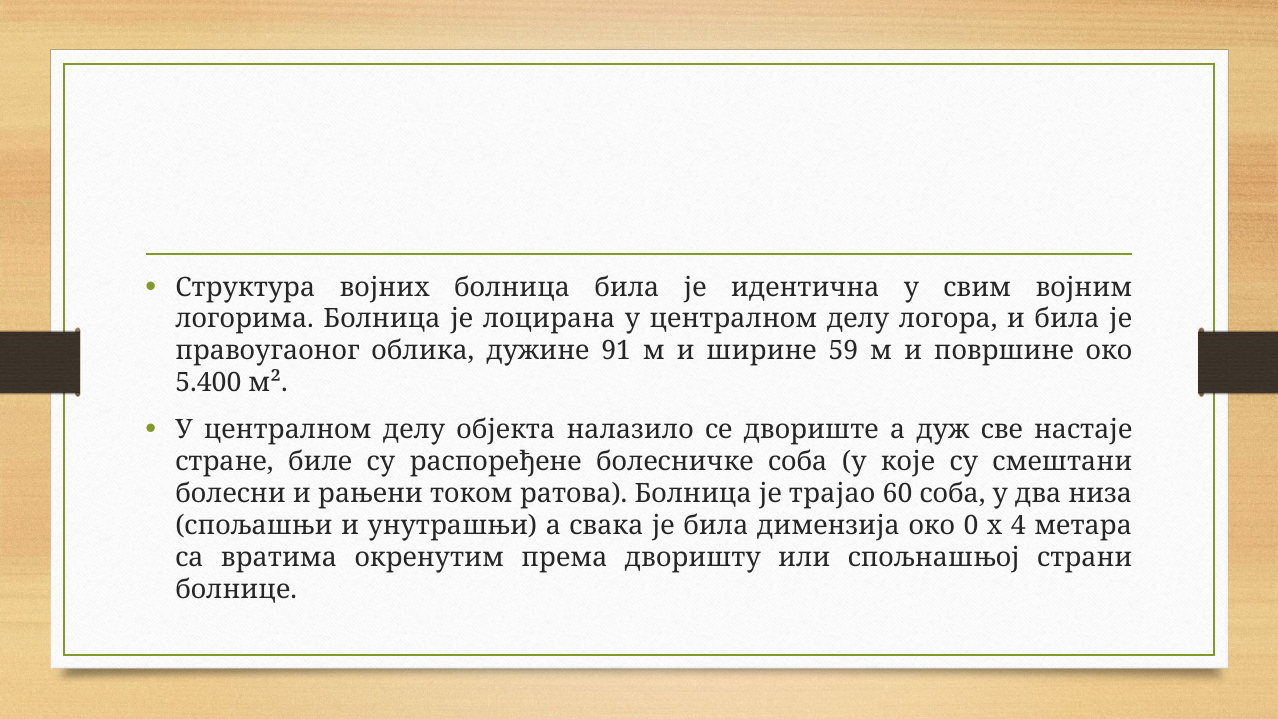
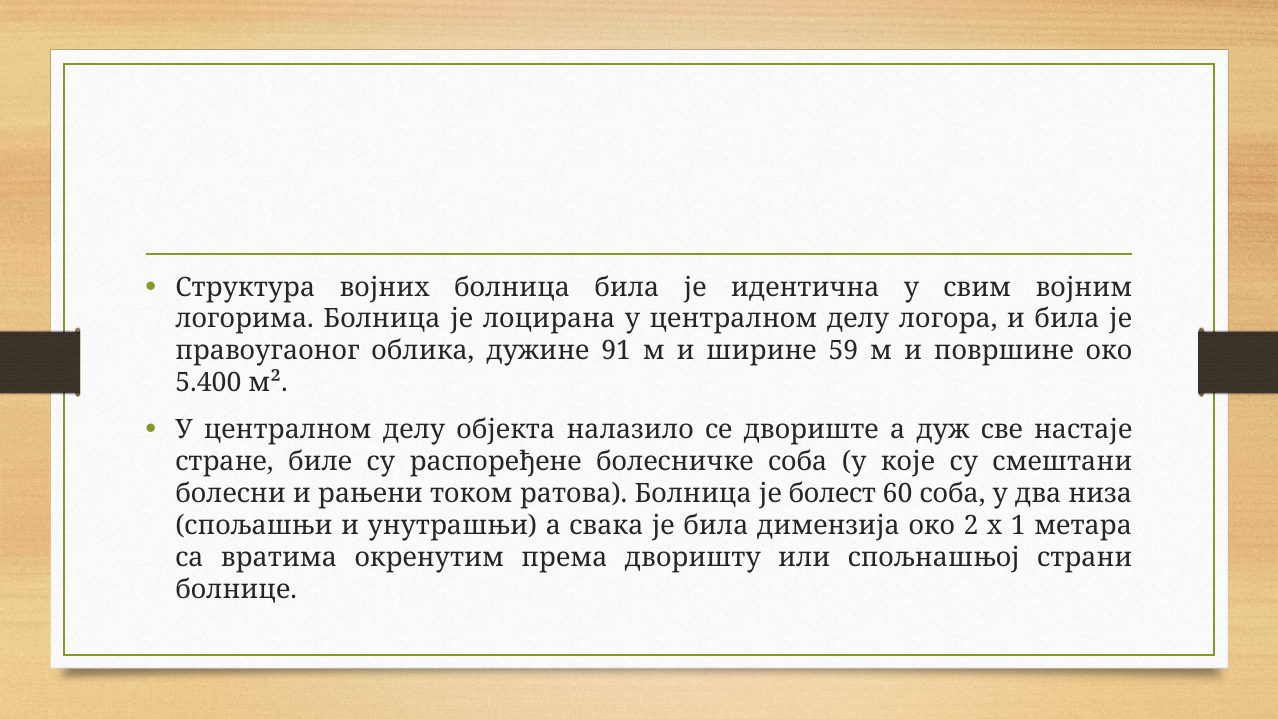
трајао: трајао -> болест
0: 0 -> 2
4: 4 -> 1
